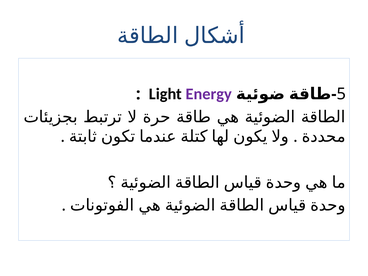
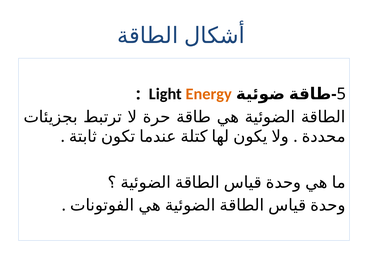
Energy colour: purple -> orange
